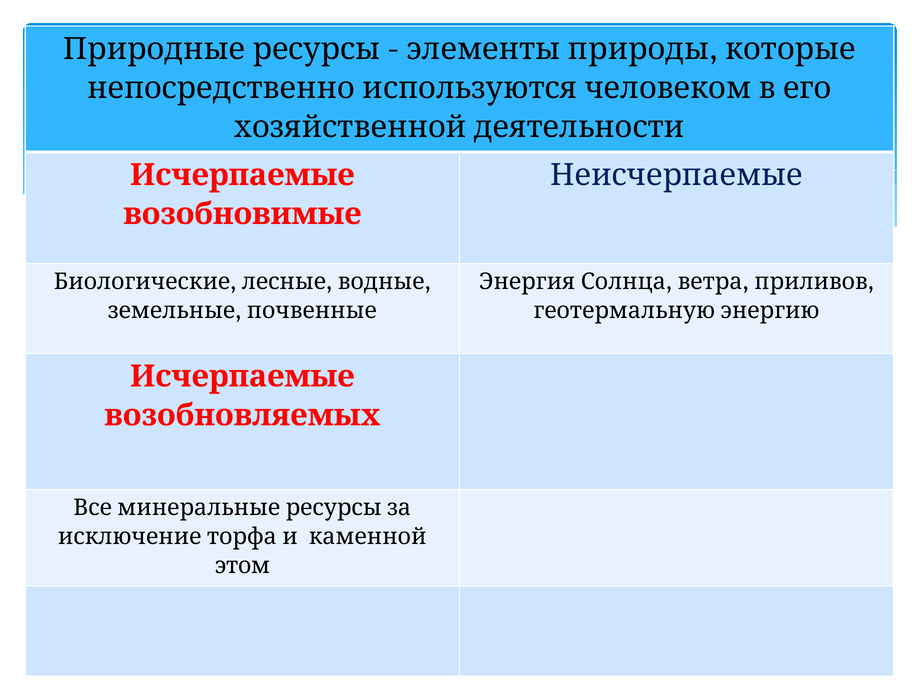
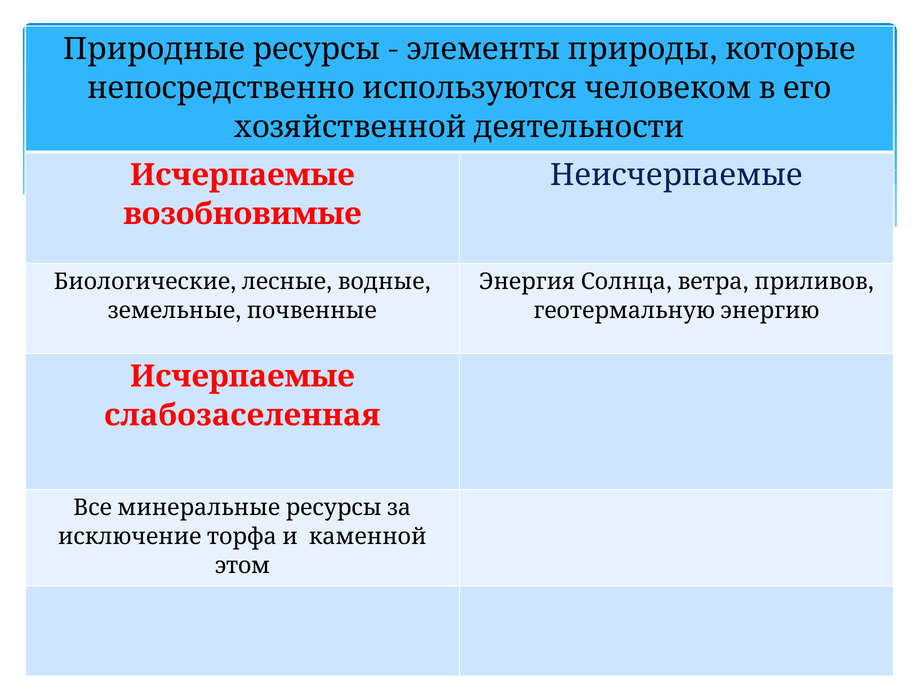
возобновляемых: возобновляемых -> слабозаселенная
